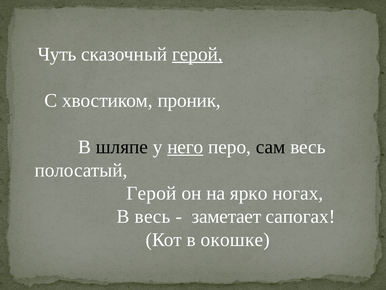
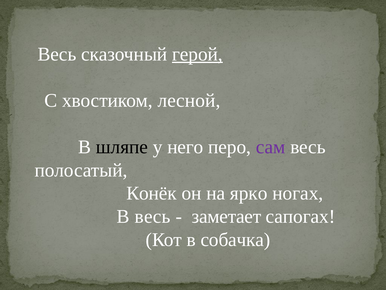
Чуть at (57, 54): Чуть -> Весь
проник: проник -> лесной
него underline: present -> none
сам colour: black -> purple
Герой at (151, 193): Герой -> Конёк
окошке: окошке -> собачка
